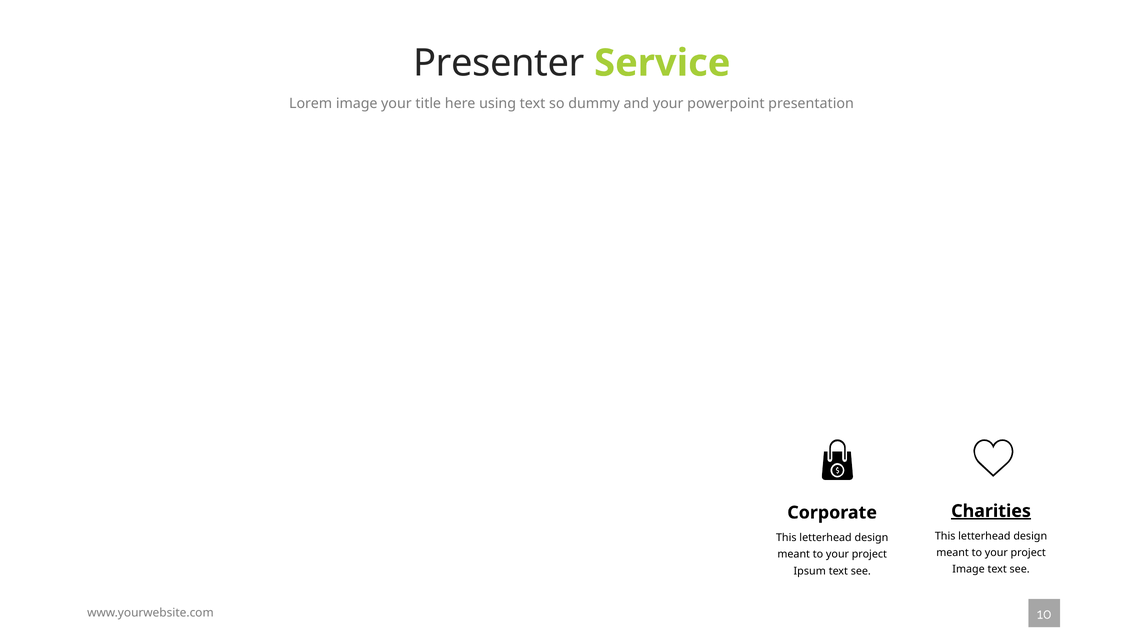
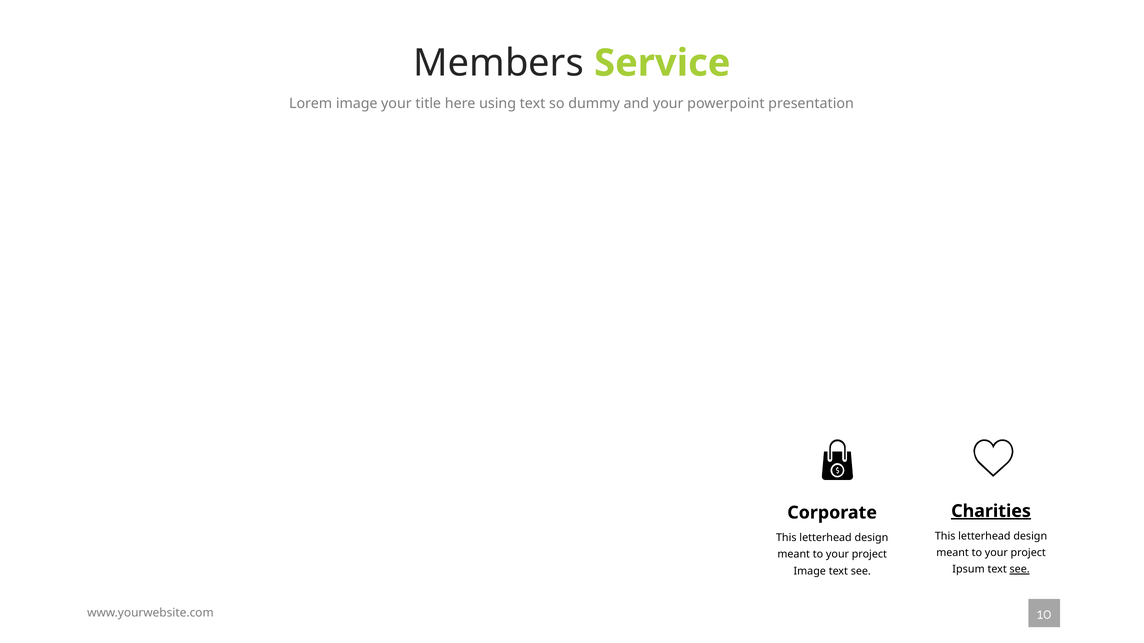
Presenter: Presenter -> Members
Image at (969, 570): Image -> Ipsum
see at (1020, 570) underline: none -> present
Ipsum at (810, 571): Ipsum -> Image
